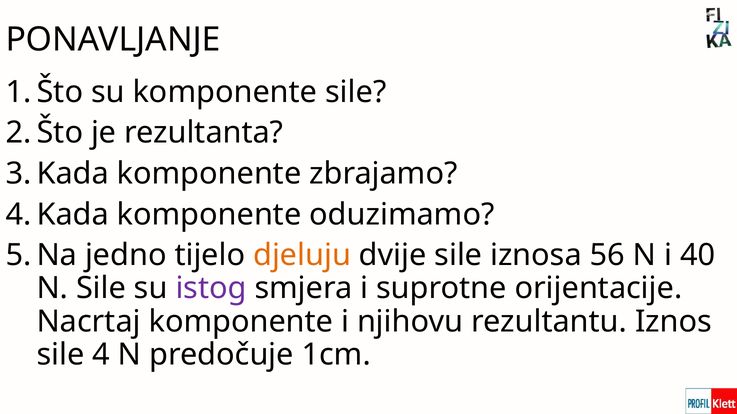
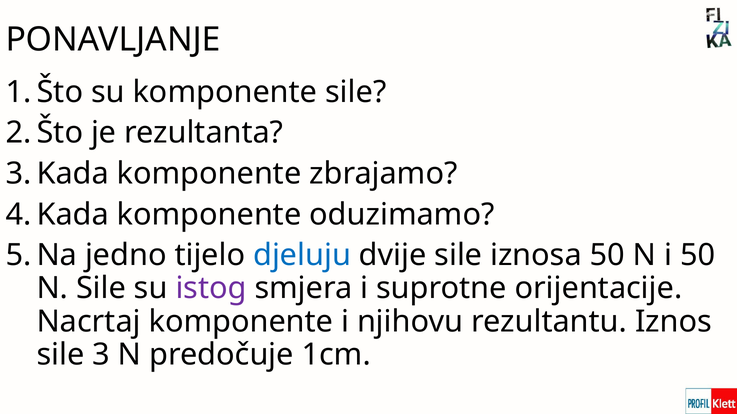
djeluju colour: orange -> blue
iznosa 56: 56 -> 50
i 40: 40 -> 50
4: 4 -> 3
